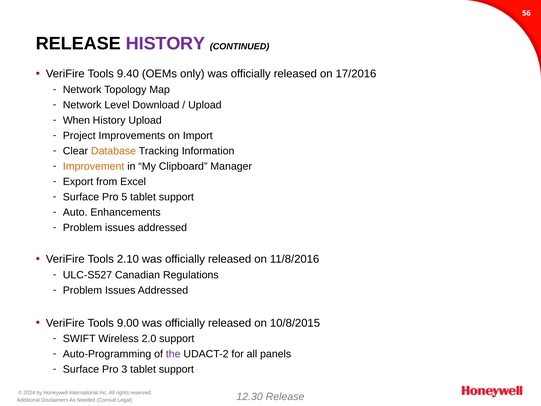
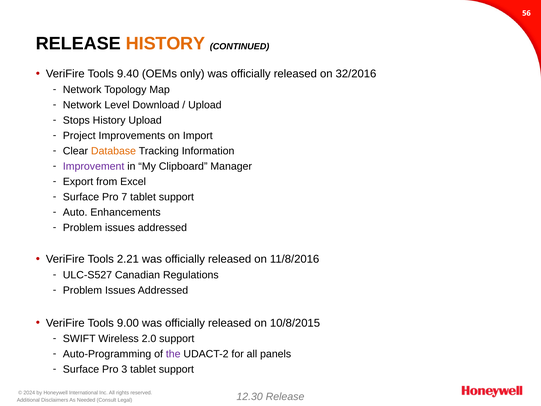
HISTORY at (166, 43) colour: purple -> orange
17/2016: 17/2016 -> 32/2016
When: When -> Stops
Improvement colour: orange -> purple
5: 5 -> 7
2.10: 2.10 -> 2.21
